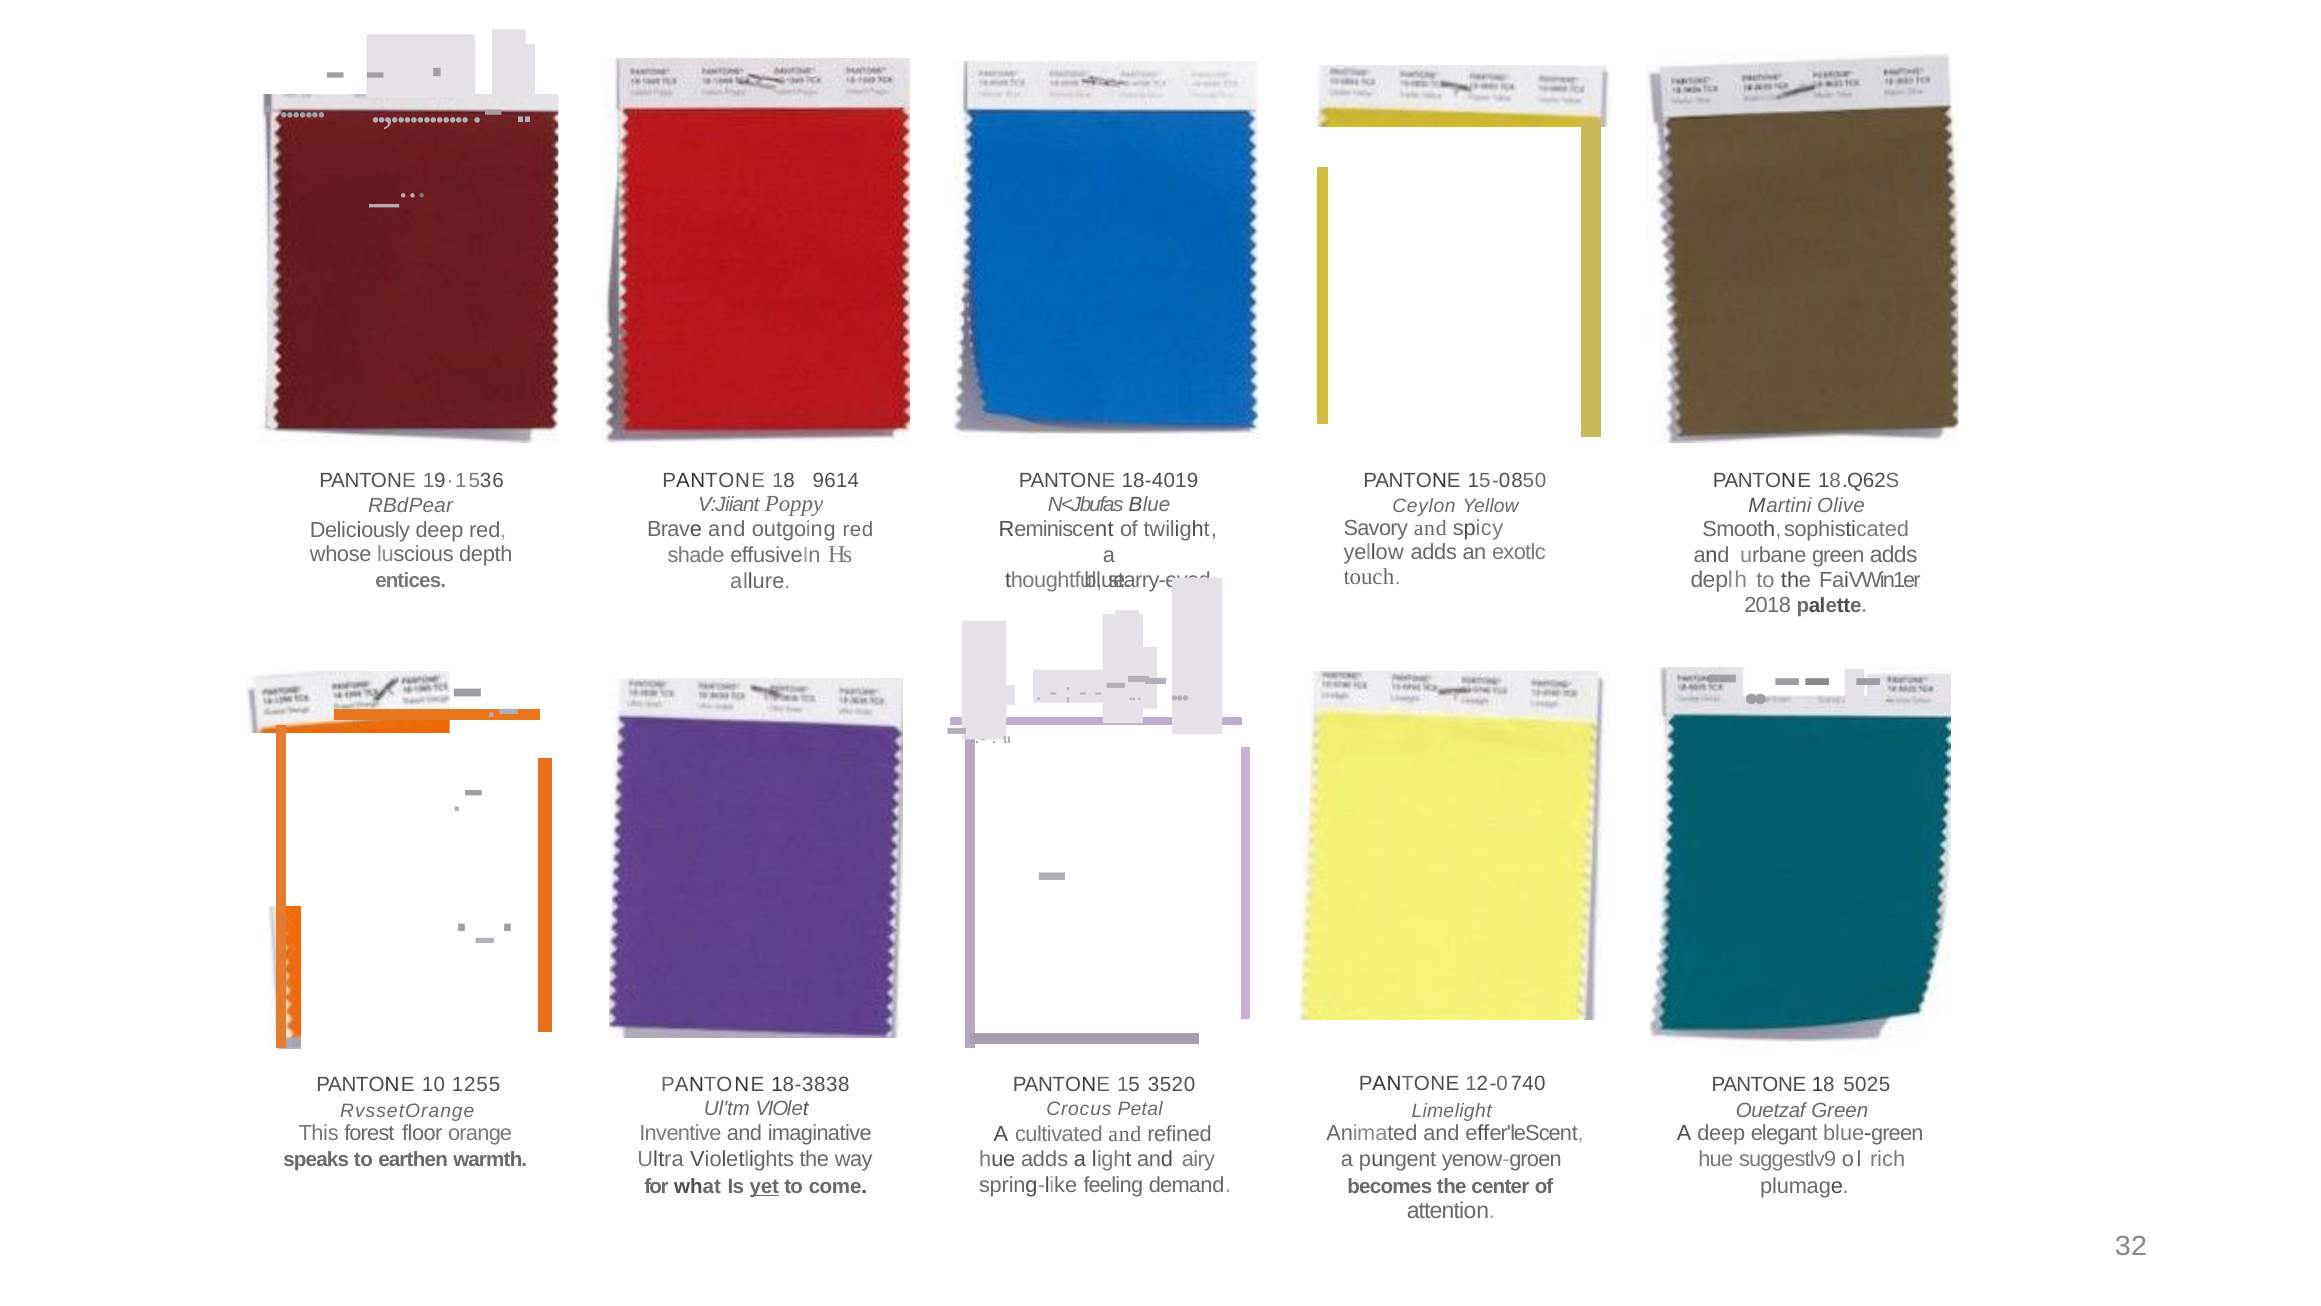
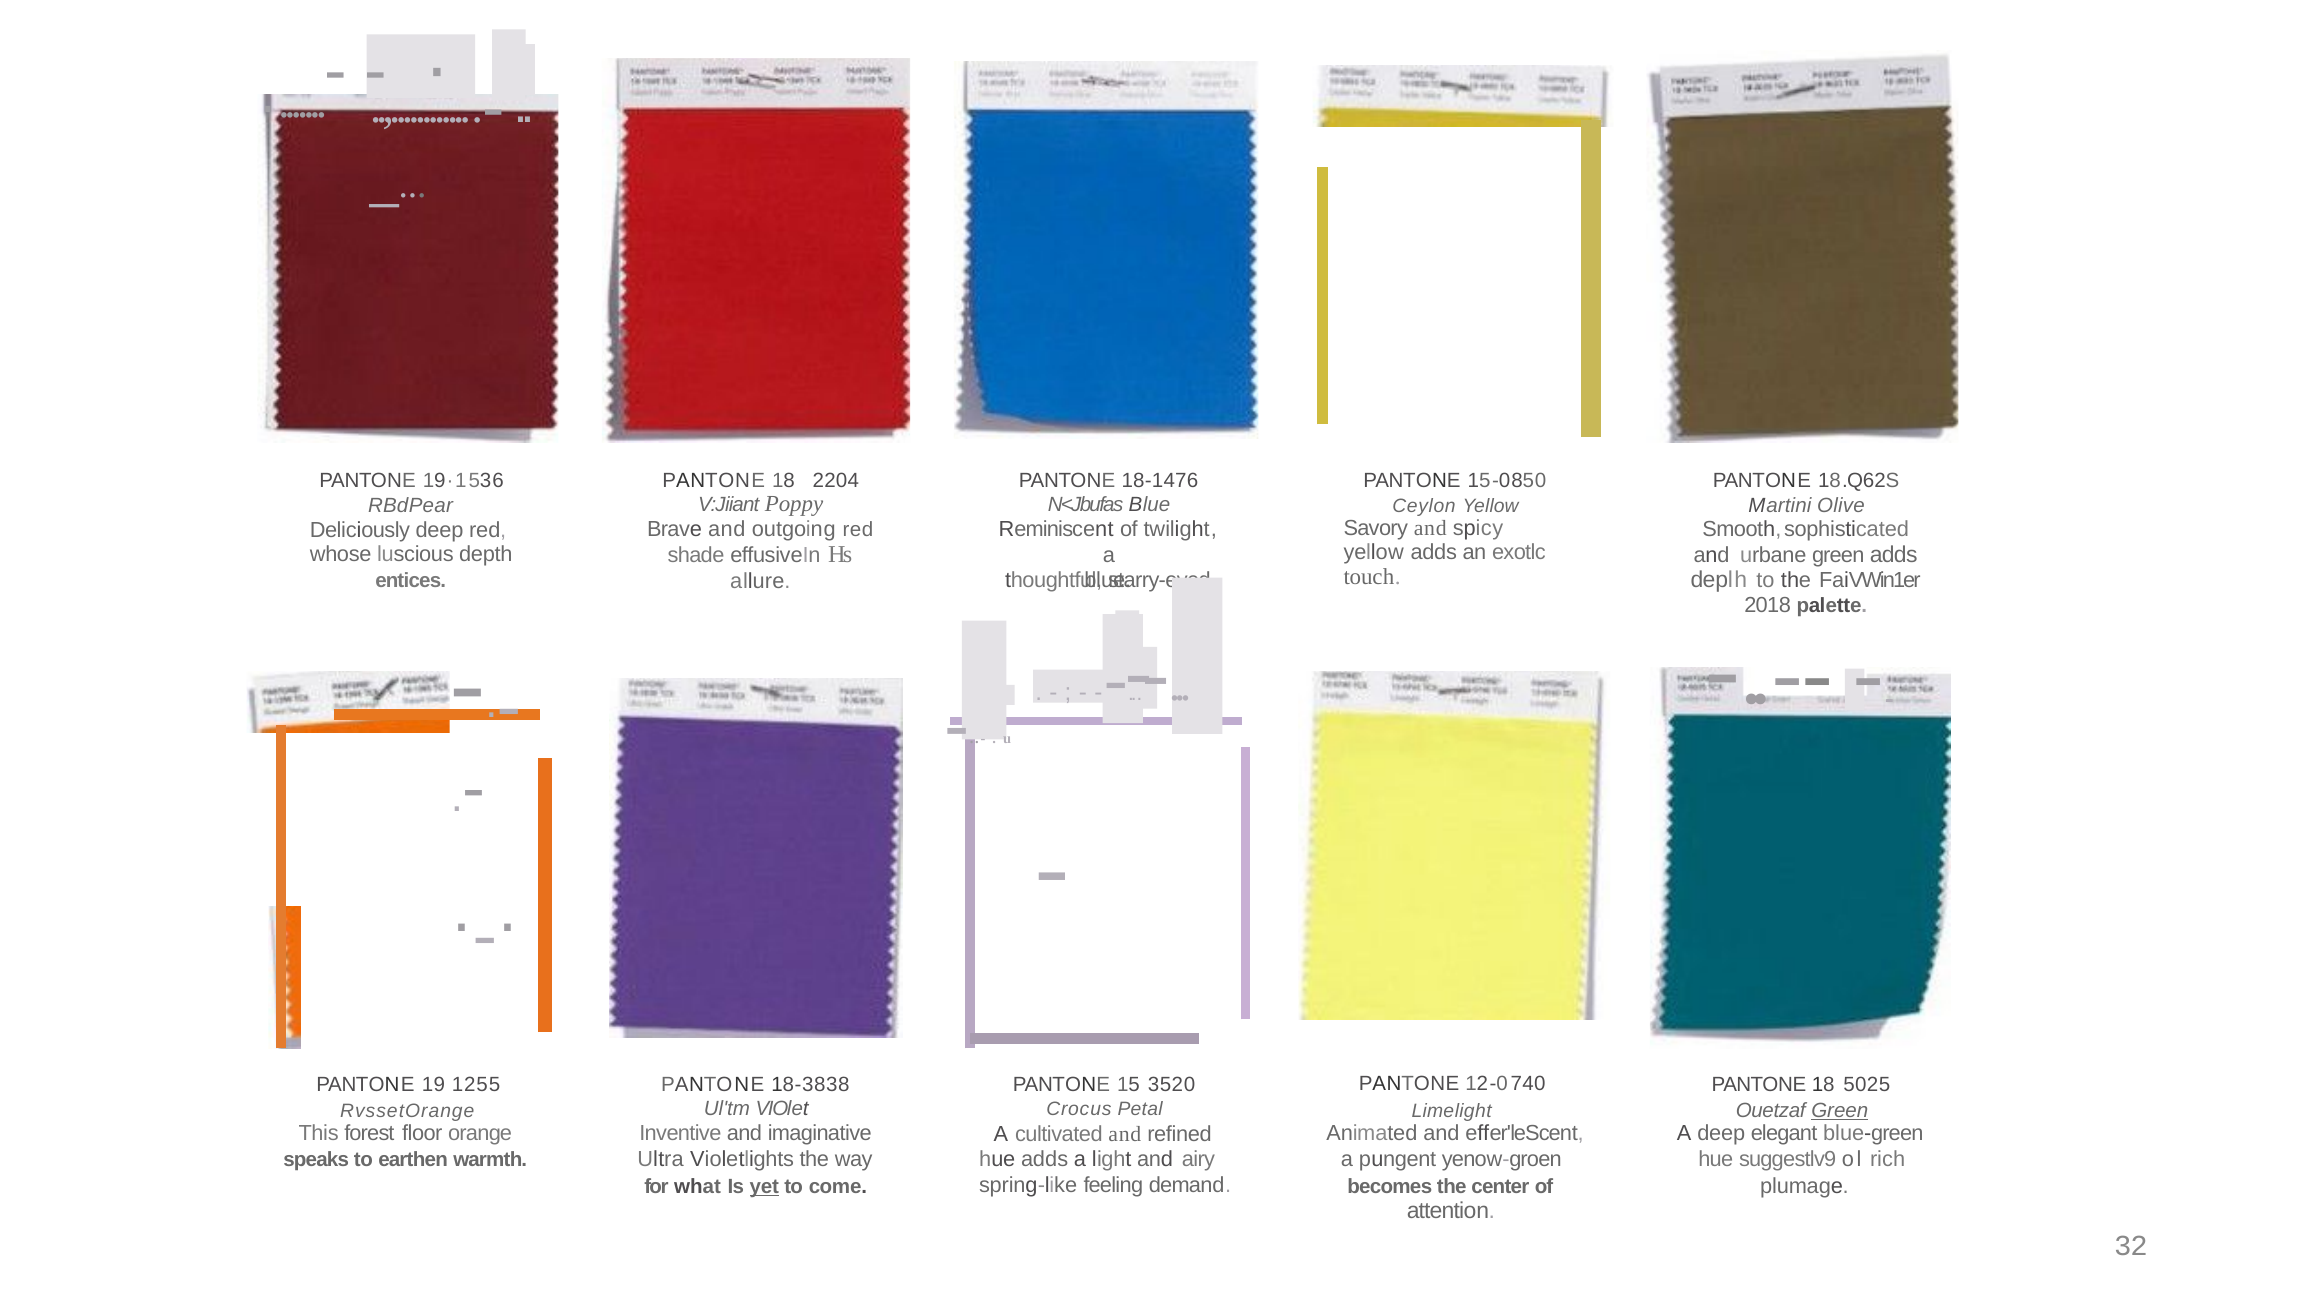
9614: 9614 -> 2204
18-4019: 18-4019 -> 18-1476
10: 10 -> 19
Green at (1840, 1110) underline: none -> present
